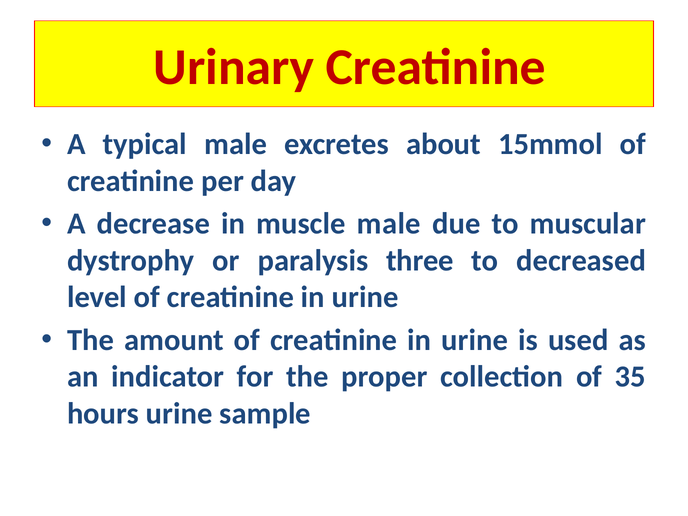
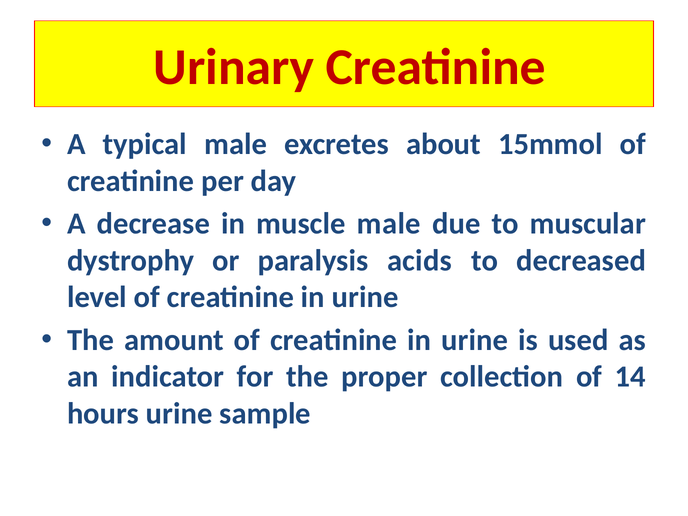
three: three -> acids
35: 35 -> 14
